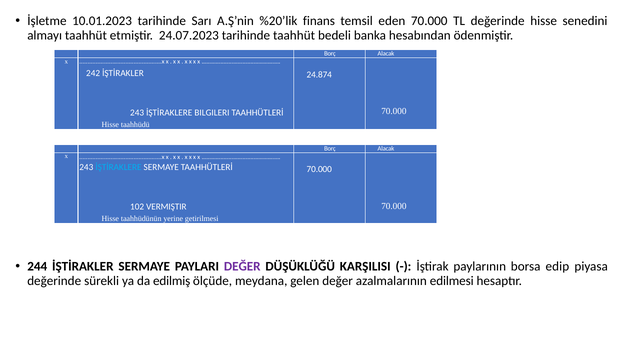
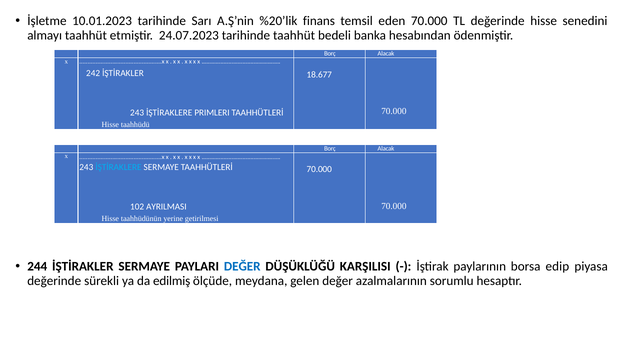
24.874: 24.874 -> 18.677
BILGILERI: BILGILERI -> PRIMLERI
VERMIŞTIR: VERMIŞTIR -> AYRILMASI
DEĞER at (242, 266) colour: purple -> blue
edilmesi: edilmesi -> sorumlu
